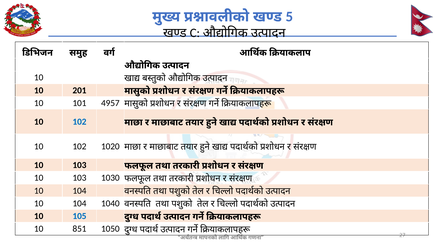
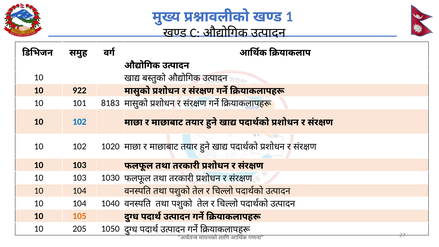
5: 5 -> 1
201: 201 -> 922
4957: 4957 -> 8183
105 colour: blue -> orange
851: 851 -> 205
